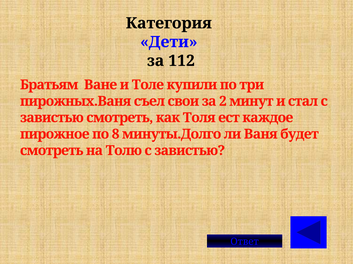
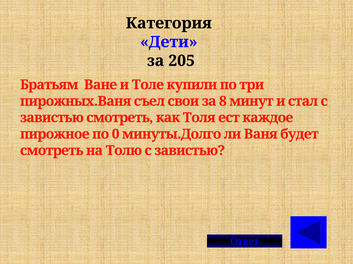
112: 112 -> 205
2: 2 -> 8
8: 8 -> 0
